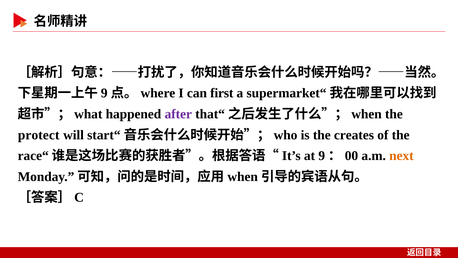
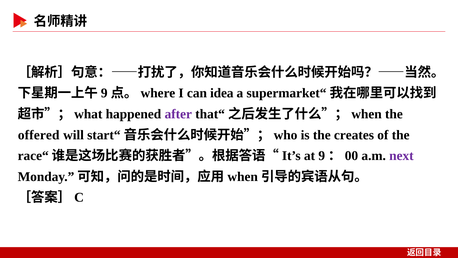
first: first -> idea
protect: protect -> offered
next colour: orange -> purple
